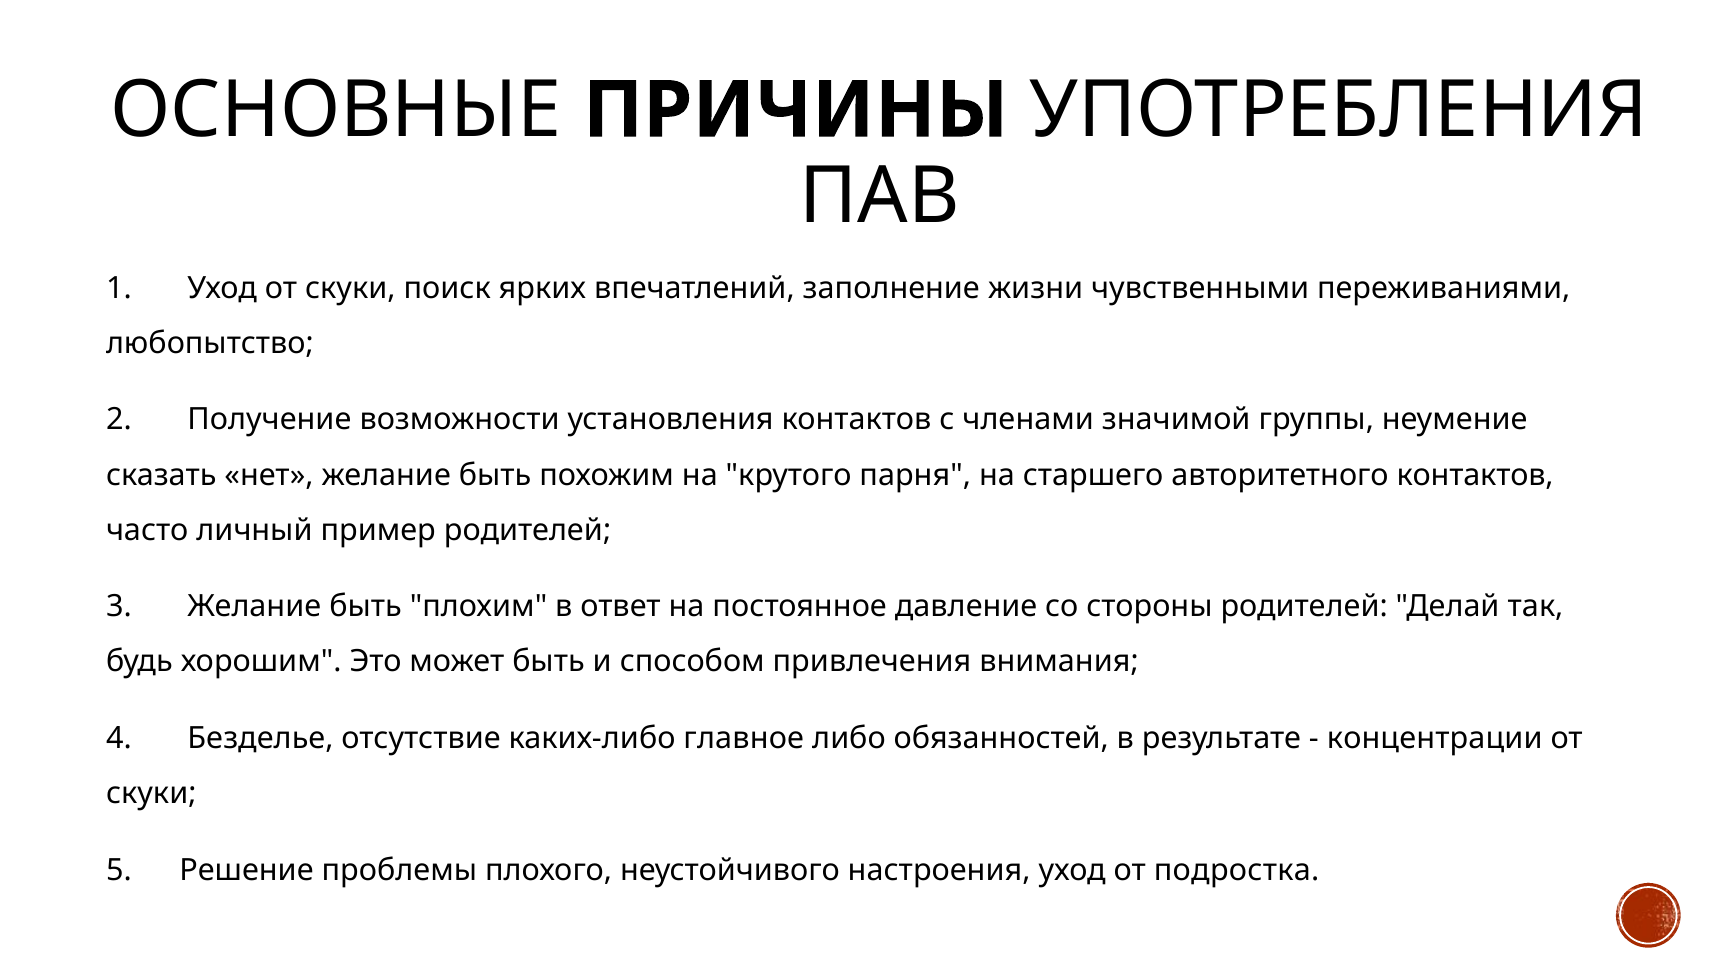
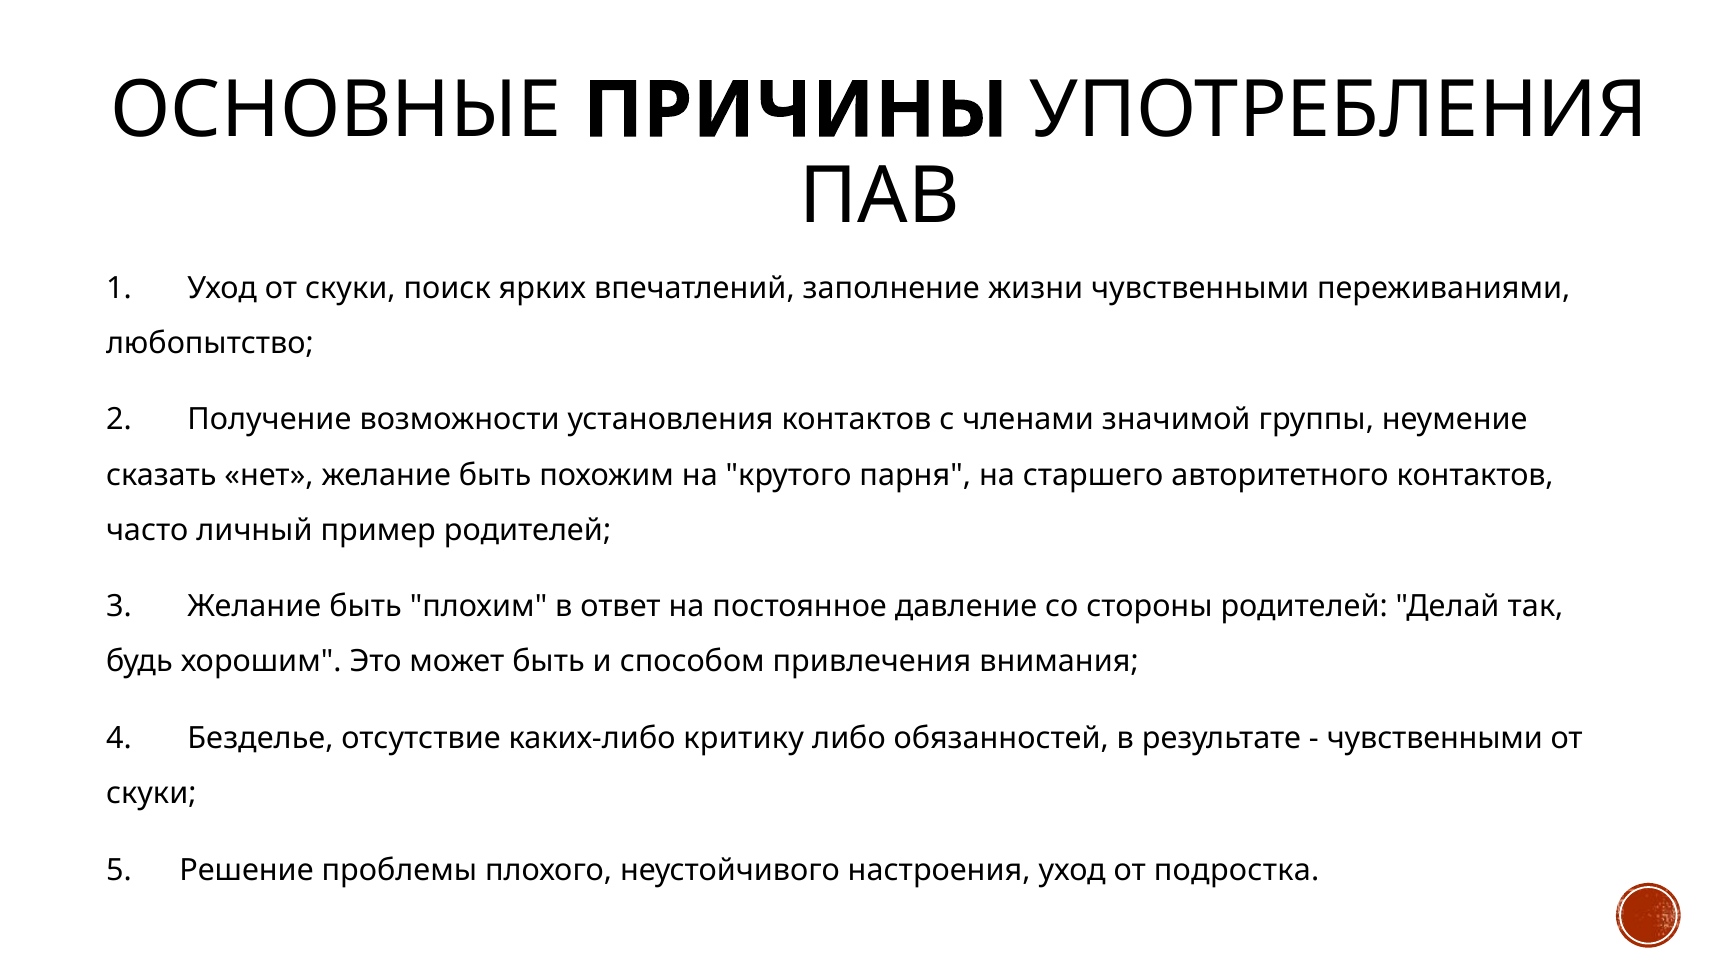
главное: главное -> критику
концентрации at (1435, 739): концентрации -> чувственными
